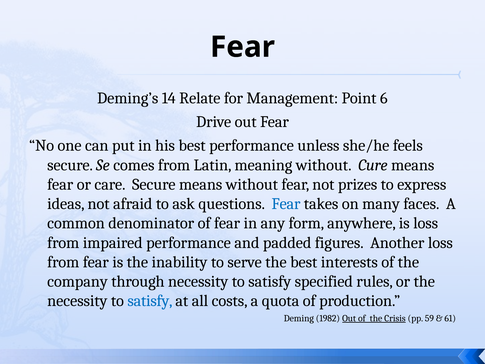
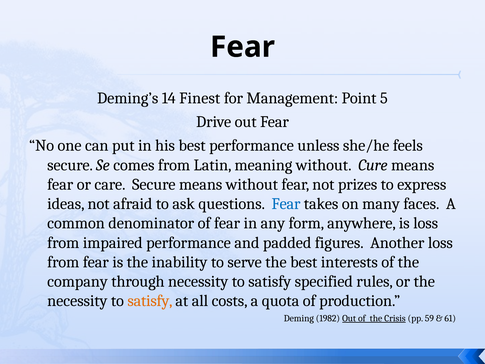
Relate: Relate -> Finest
6: 6 -> 5
satisfy at (150, 301) colour: blue -> orange
